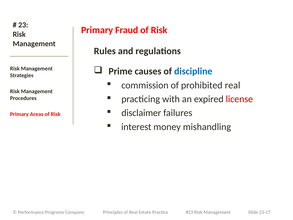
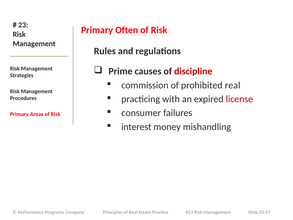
Fraud: Fraud -> Often
discipline colour: blue -> red
disclaimer: disclaimer -> consumer
